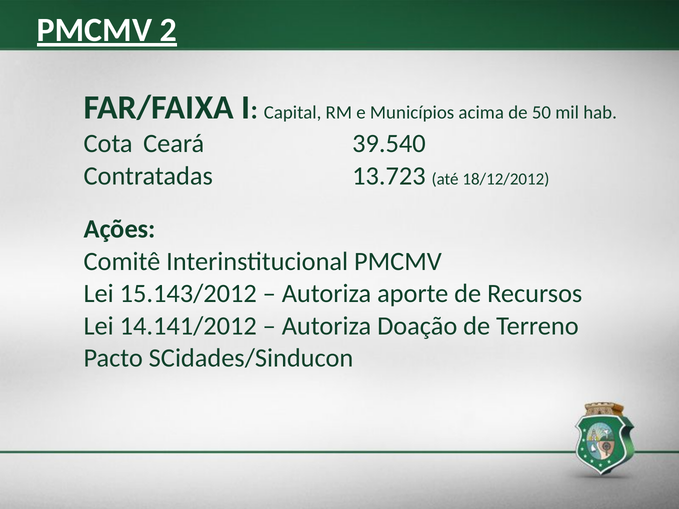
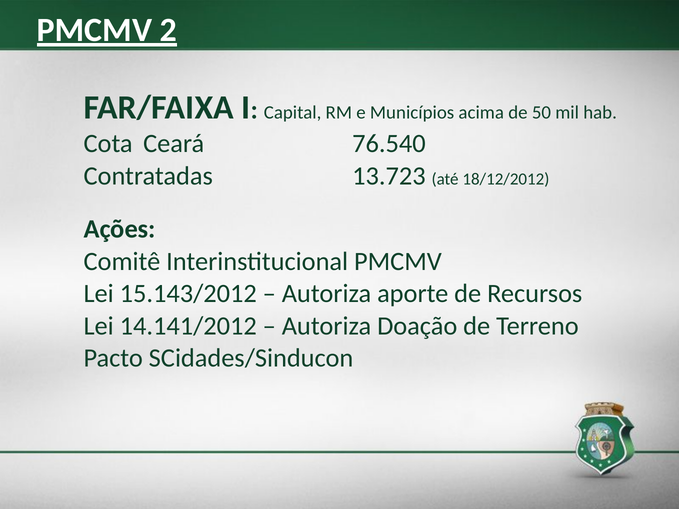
39.540: 39.540 -> 76.540
